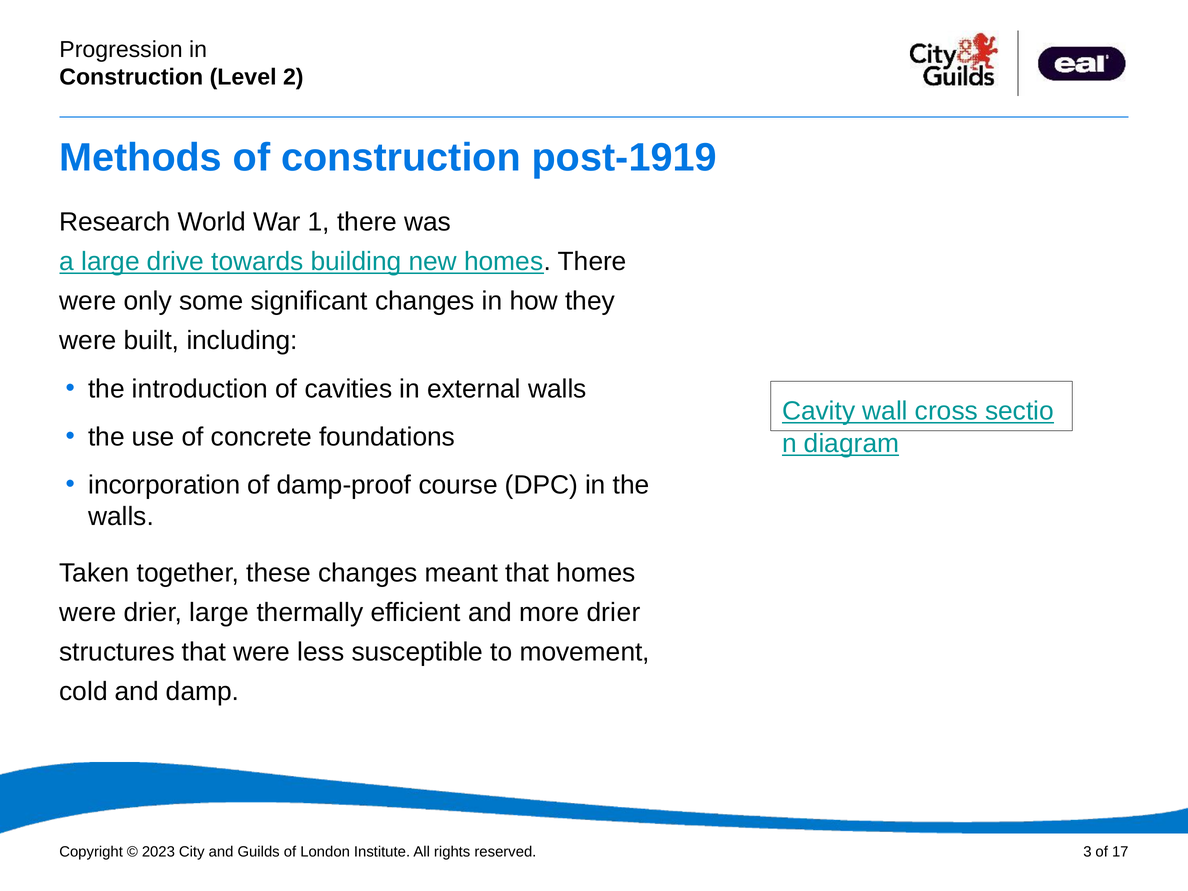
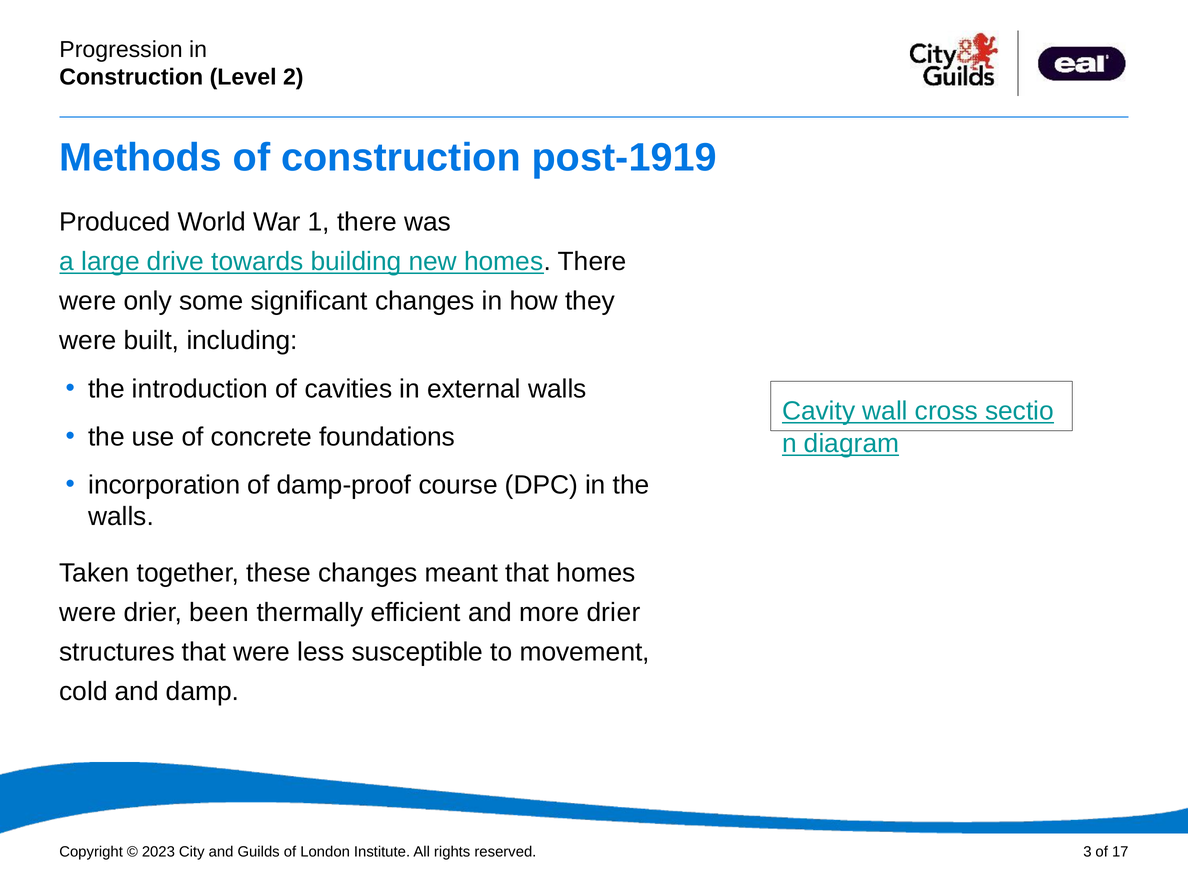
Research: Research -> Produced
drier large: large -> been
